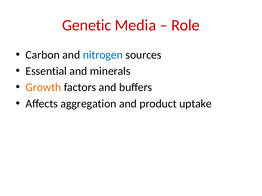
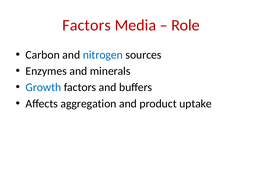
Genetic at (87, 25): Genetic -> Factors
Essential: Essential -> Enzymes
Growth colour: orange -> blue
